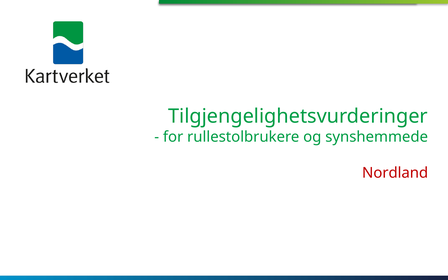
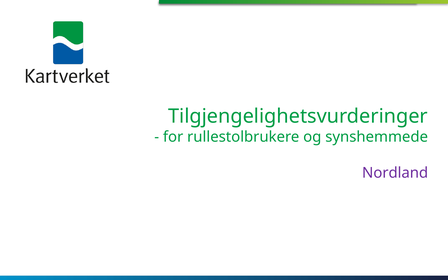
Nordland colour: red -> purple
